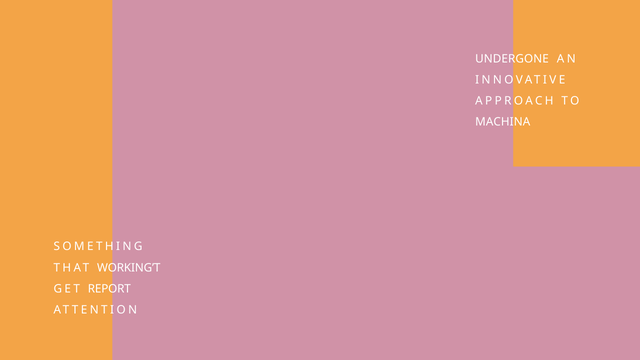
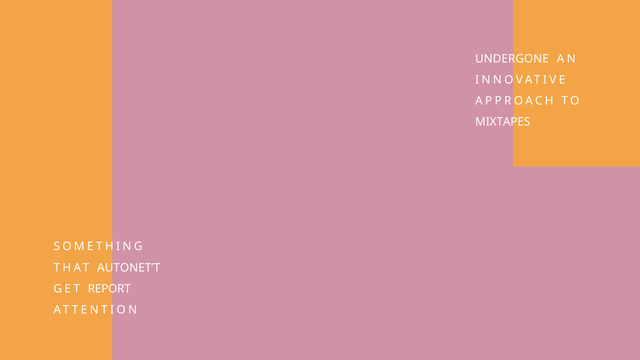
MACHINA: MACHINA -> MIXTAPES
WORKING’T: WORKING’T -> AUTONET’T
